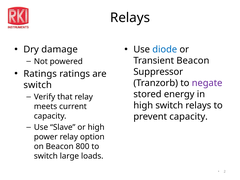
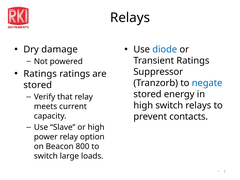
Transient Beacon: Beacon -> Ratings
negate colour: purple -> blue
switch at (38, 85): switch -> stored
prevent capacity: capacity -> contacts
